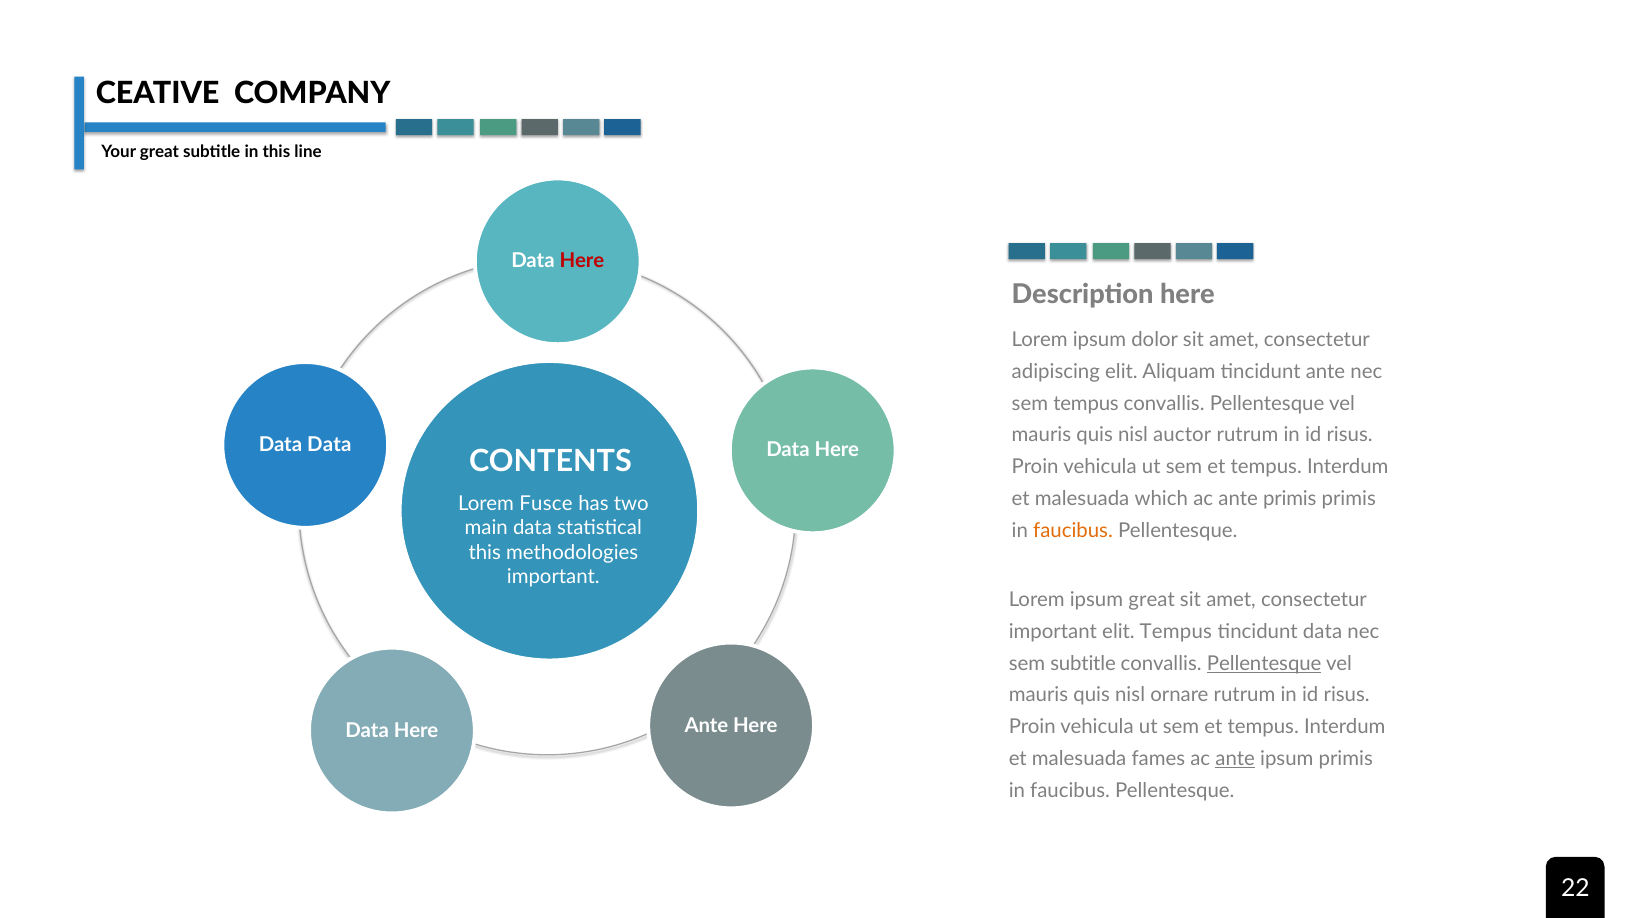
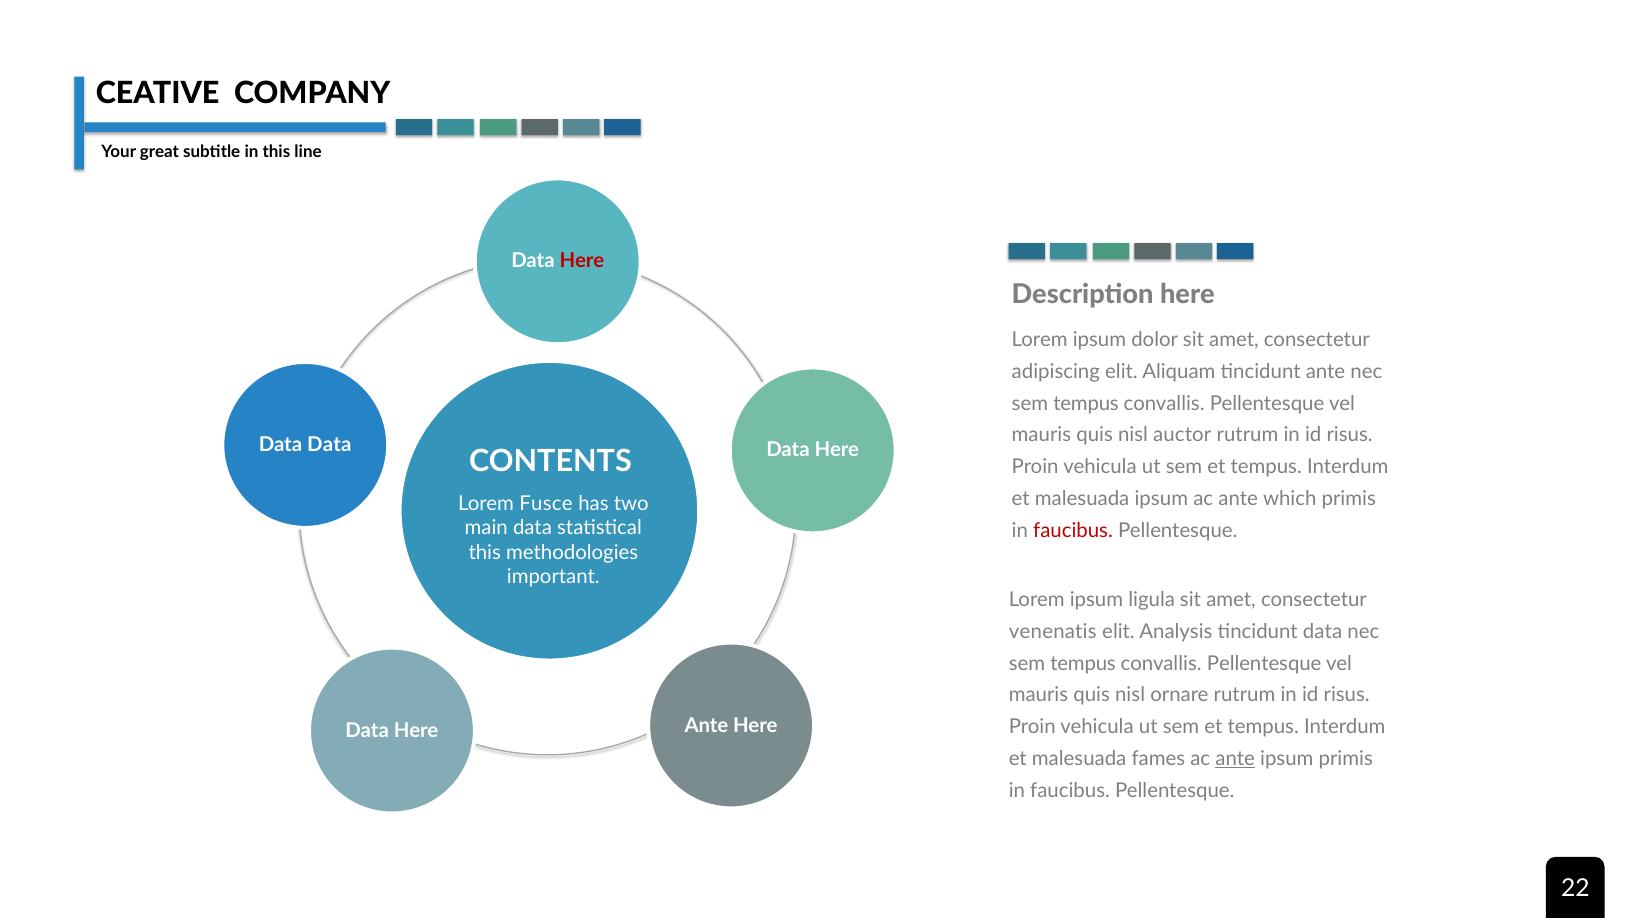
malesuada which: which -> ipsum
ante primis: primis -> which
faucibus at (1073, 531) colour: orange -> red
ipsum great: great -> ligula
important at (1053, 632): important -> venenatis
elit Tempus: Tempus -> Analysis
subtitle at (1083, 663): subtitle -> tempus
Pellentesque at (1264, 663) underline: present -> none
